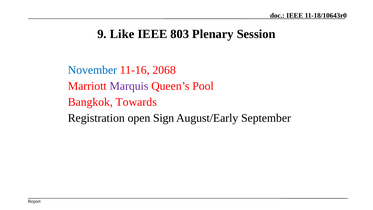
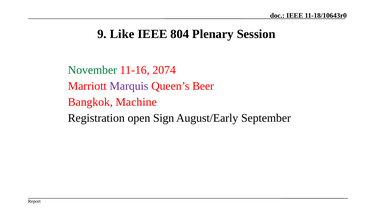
803: 803 -> 804
November colour: blue -> green
2068: 2068 -> 2074
Pool: Pool -> Beer
Towards: Towards -> Machine
